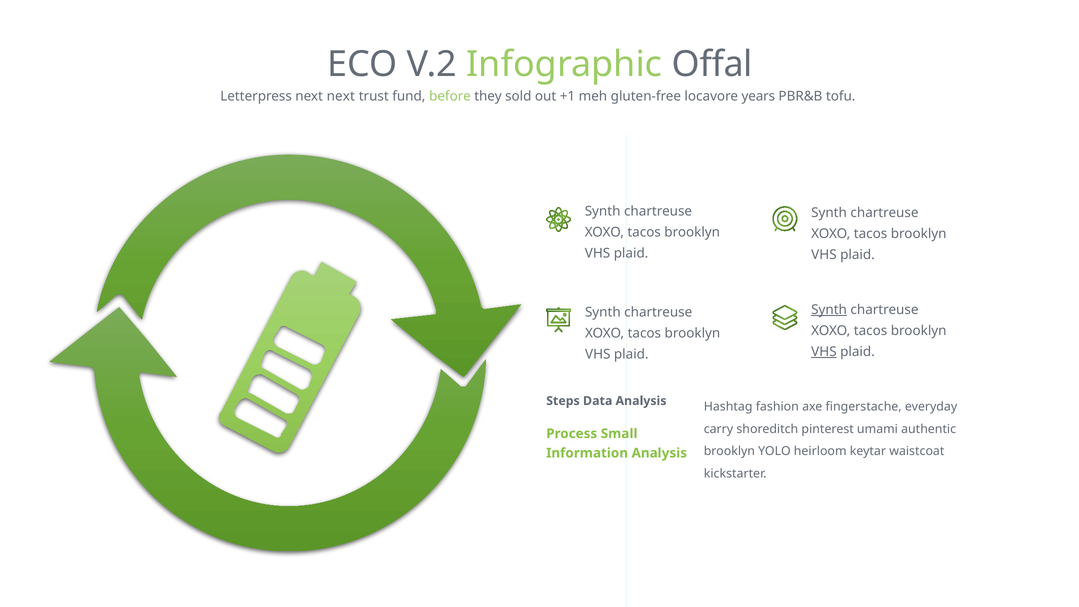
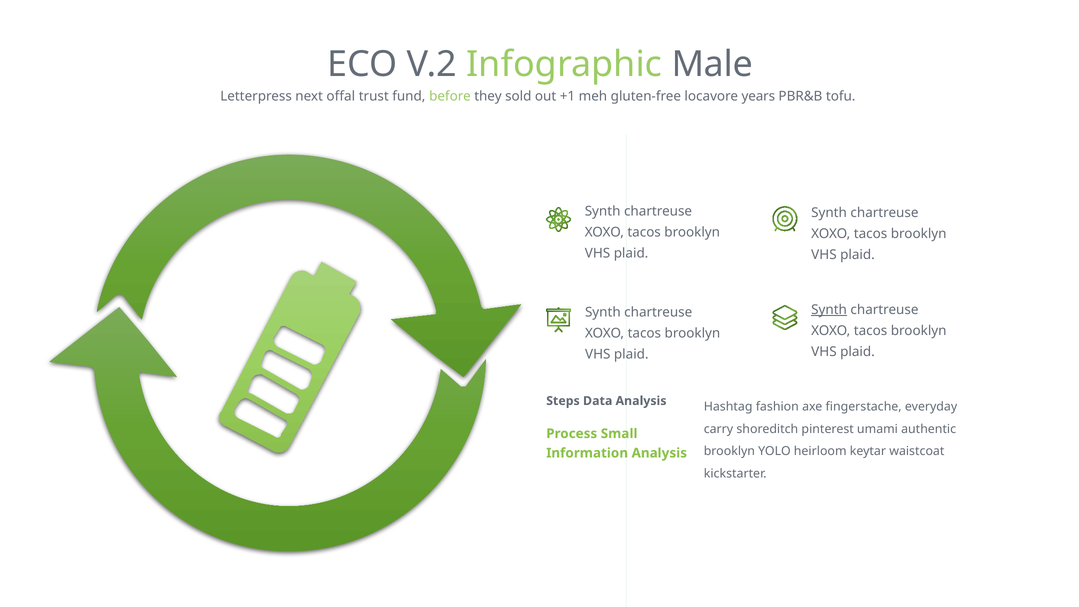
Offal: Offal -> Male
next next: next -> offal
VHS at (824, 352) underline: present -> none
